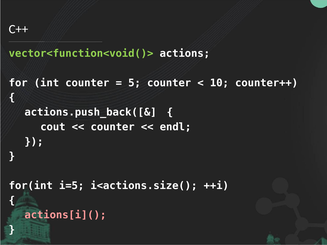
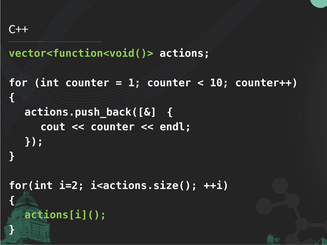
5: 5 -> 1
i=5: i=5 -> i=2
actions[i]( colour: pink -> light green
